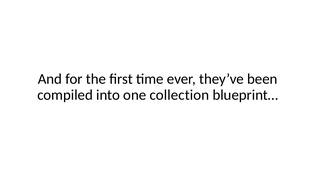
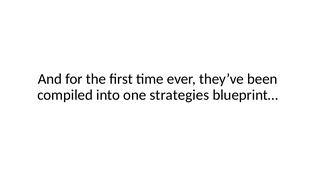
collection: collection -> strategies
